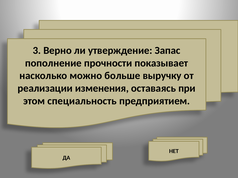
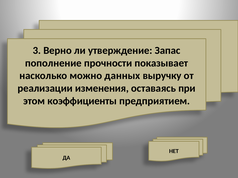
больше: больше -> данных
специальность: специальность -> коэффициенты
